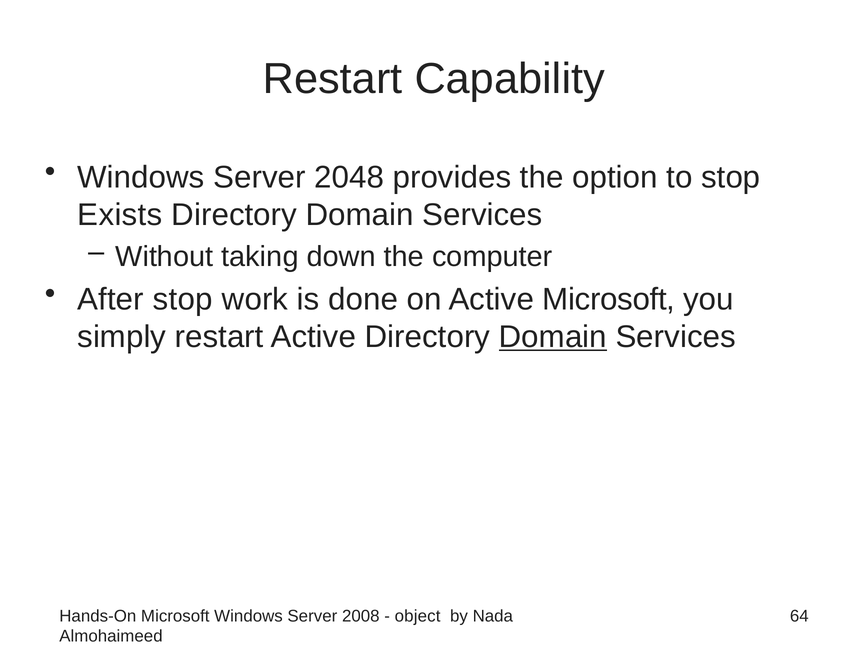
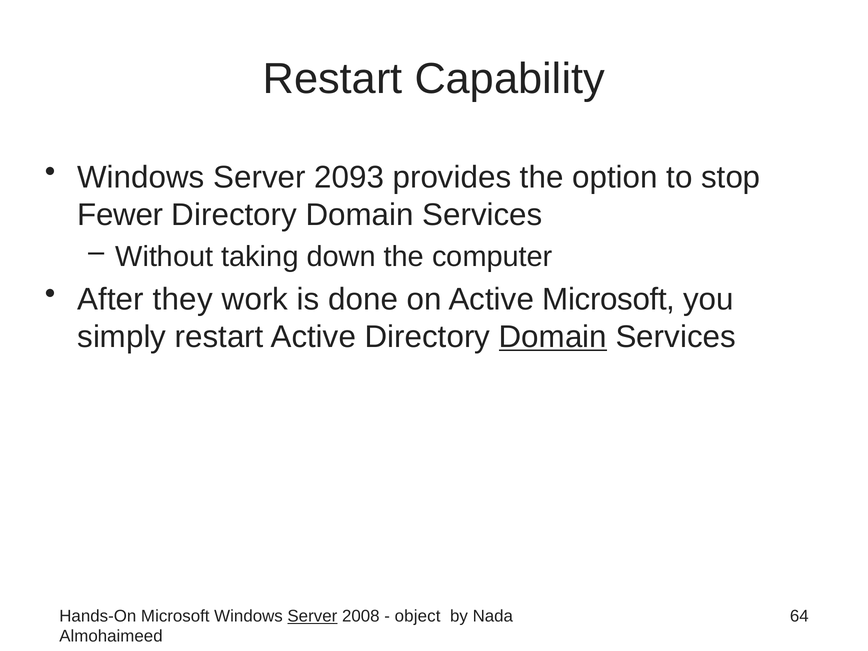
2048: 2048 -> 2093
Exists: Exists -> Fewer
After stop: stop -> they
Server at (312, 616) underline: none -> present
